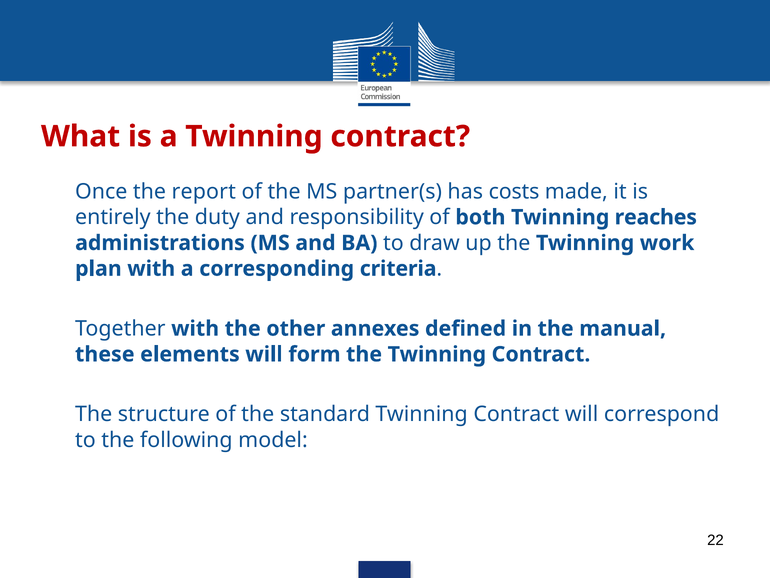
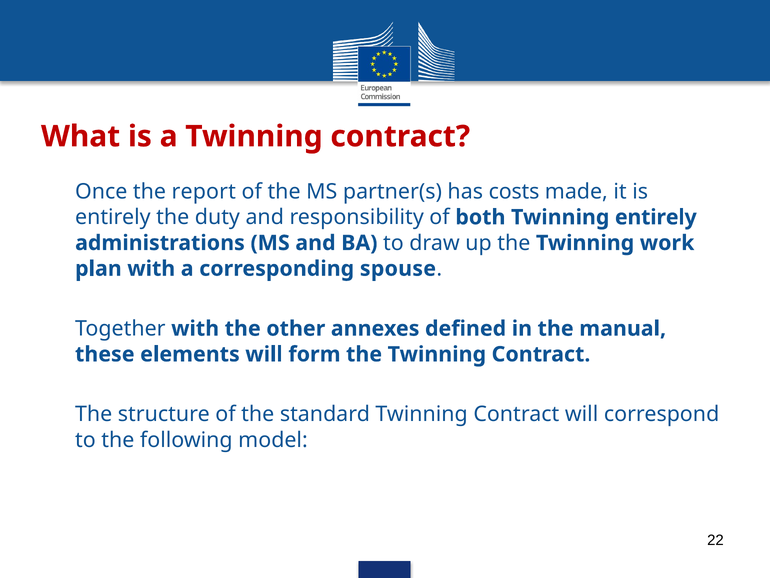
Twinning reaches: reaches -> entirely
criteria: criteria -> spouse
